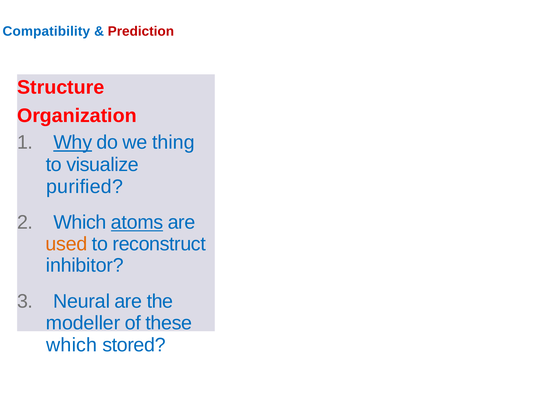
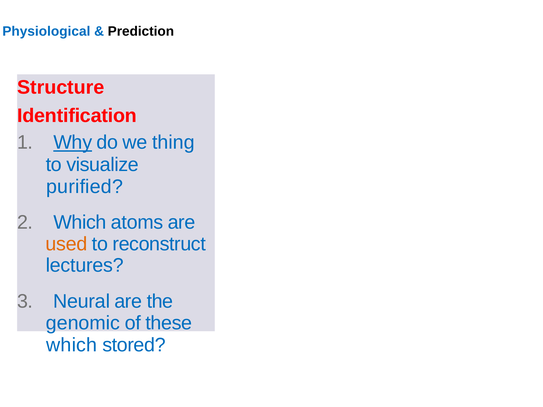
Compatibility: Compatibility -> Physiological
Prediction colour: red -> black
Organization: Organization -> Identification
atoms underline: present -> none
inhibitor: inhibitor -> lectures
modeller: modeller -> genomic
